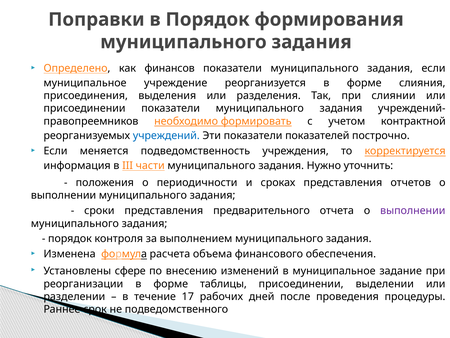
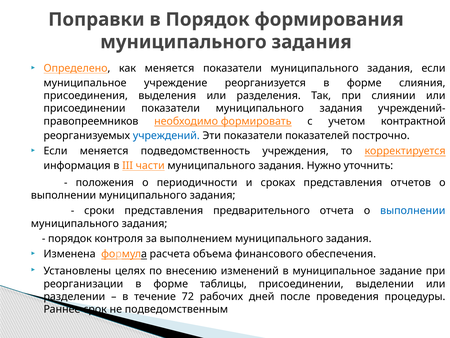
как финансов: финансов -> меняется
выполнении at (413, 210) colour: purple -> blue
сфере: сфере -> целях
17: 17 -> 72
подведомственного: подведомственного -> подведомственным
